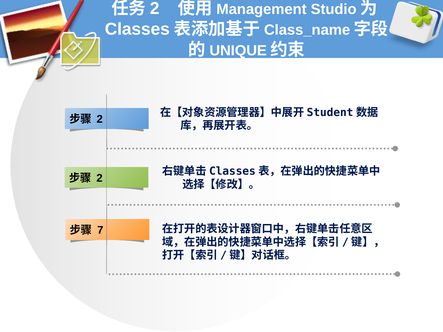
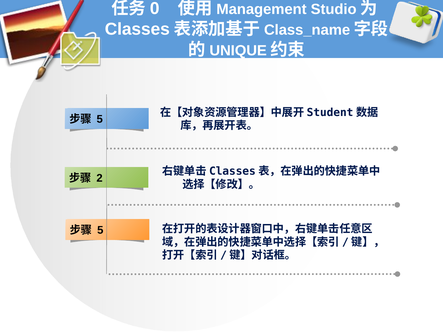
2 at (155, 8): 2 -> 0
2 at (100, 119): 2 -> 5
7 at (100, 230): 7 -> 5
